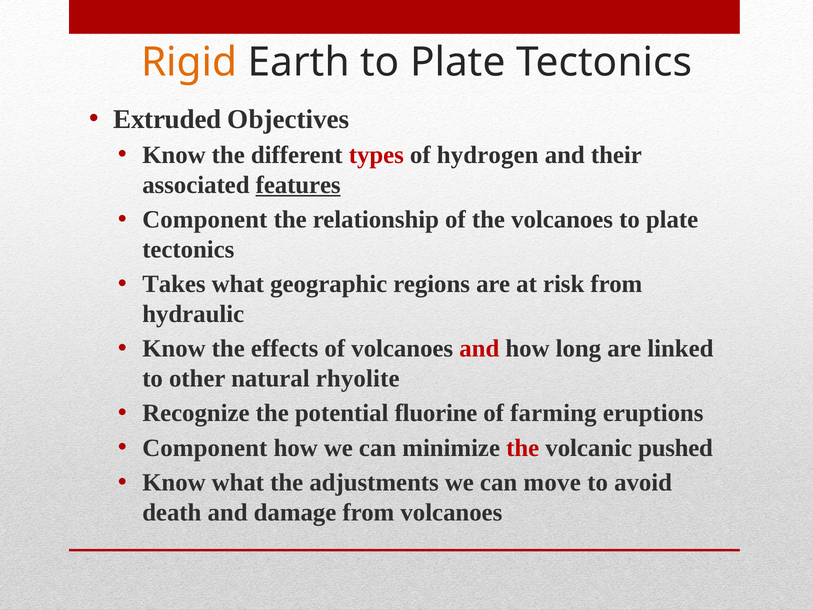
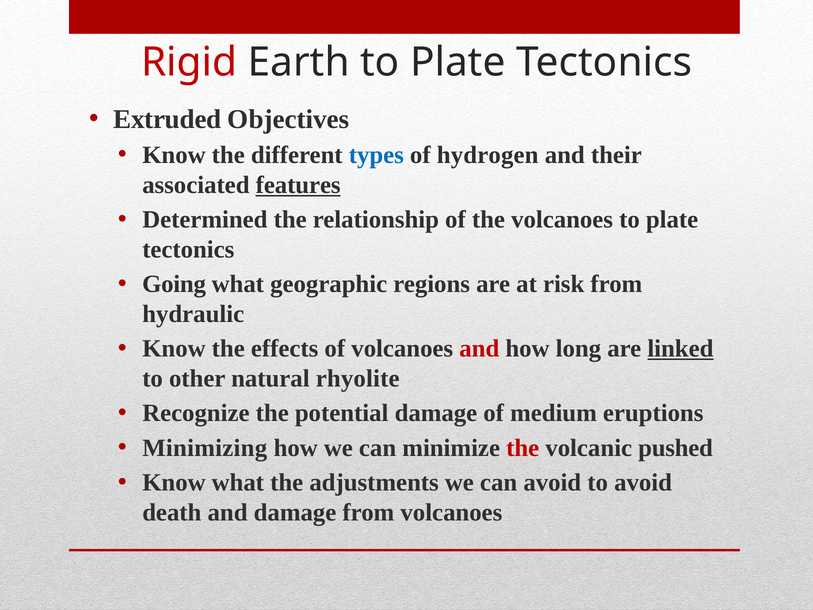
Rigid colour: orange -> red
types colour: red -> blue
Component at (205, 220): Component -> Determined
Takes: Takes -> Going
linked underline: none -> present
potential fluorine: fluorine -> damage
farming: farming -> medium
Component at (205, 448): Component -> Minimizing
can move: move -> avoid
